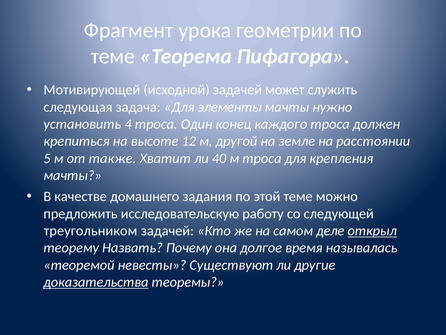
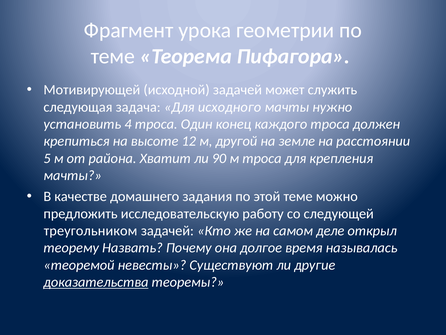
элементы: элементы -> исходного
также: также -> района
40: 40 -> 90
открыл underline: present -> none
